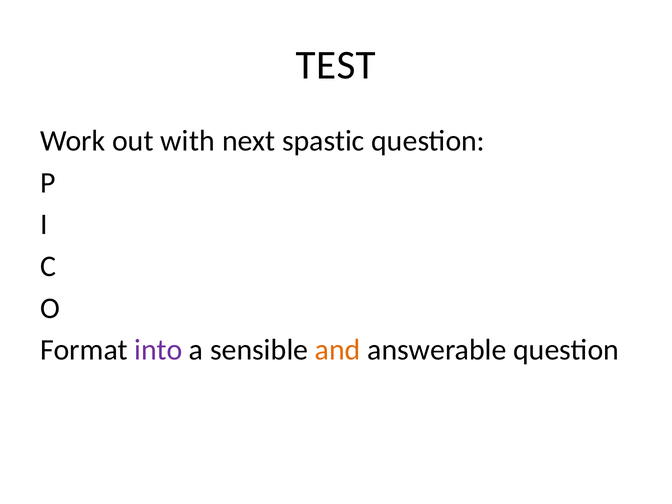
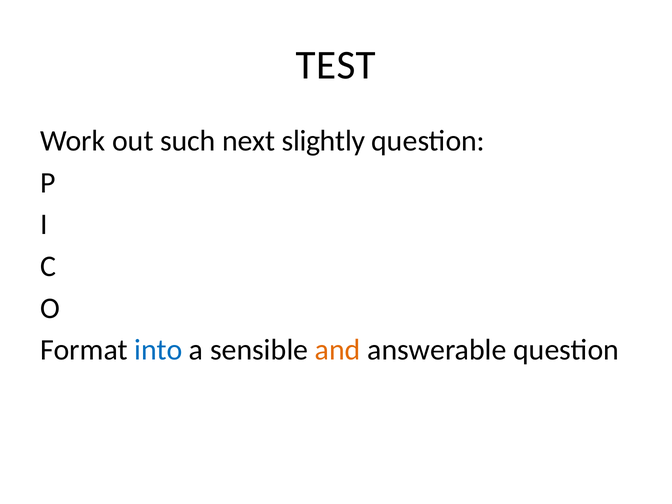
with: with -> such
spastic: spastic -> slightly
into colour: purple -> blue
